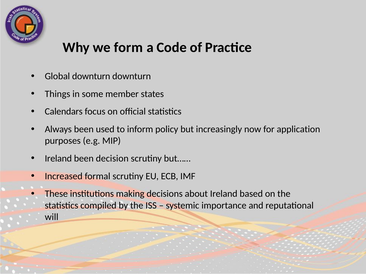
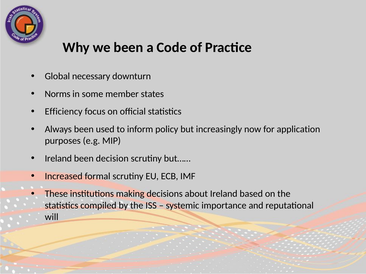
we form: form -> been
Global downturn: downturn -> necessary
Things: Things -> Norms
Calendars: Calendars -> Efficiency
